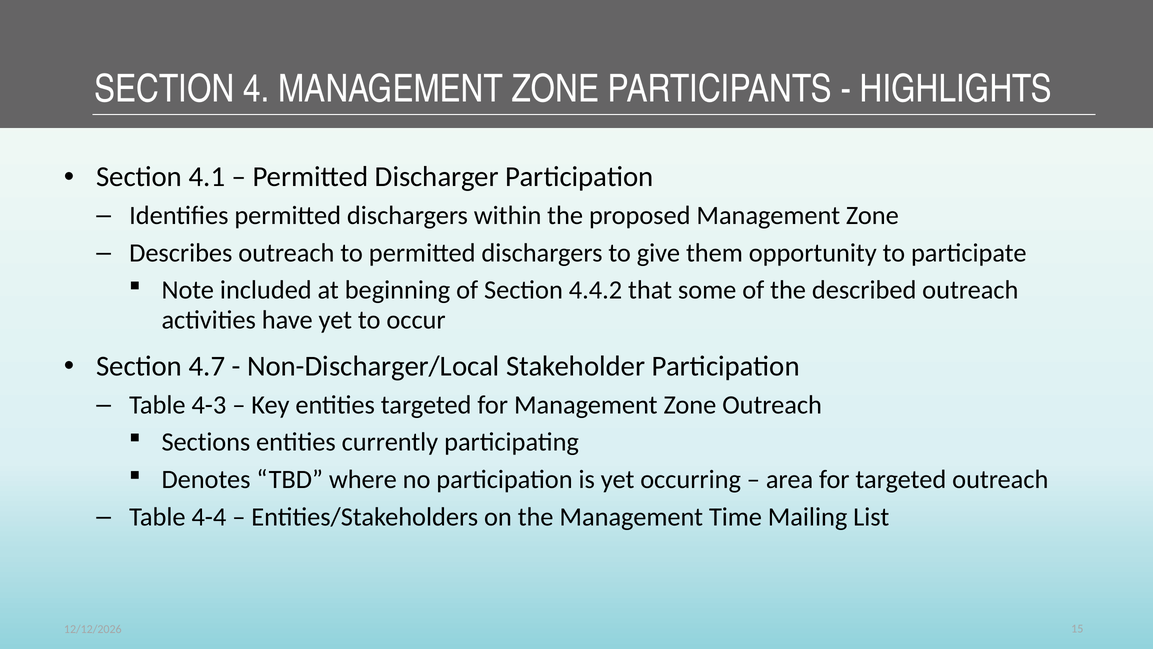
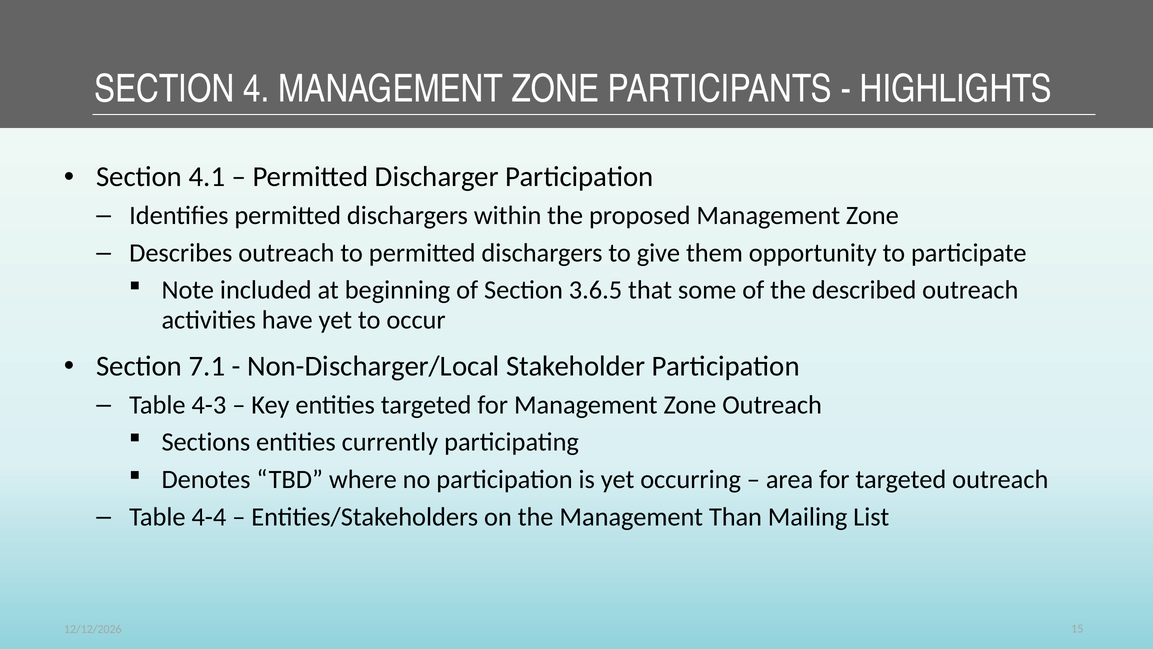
4.4.2: 4.4.2 -> 3.6.5
4.7: 4.7 -> 7.1
Time: Time -> Than
